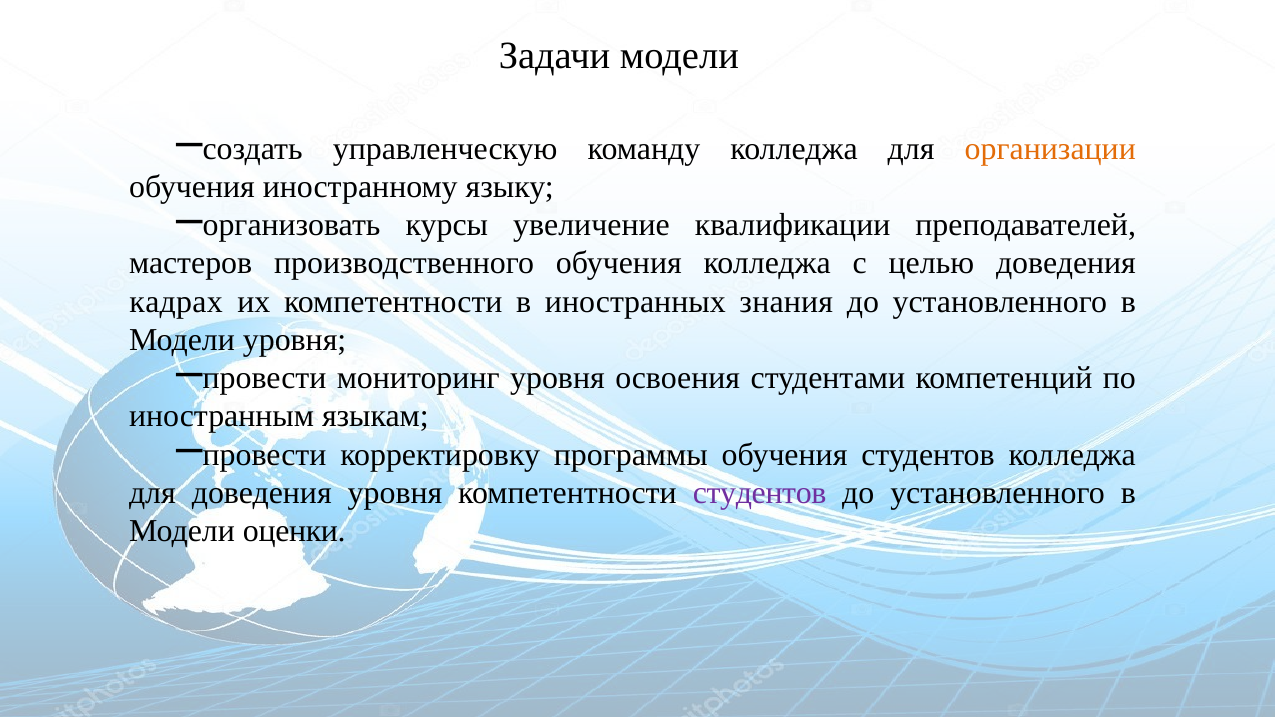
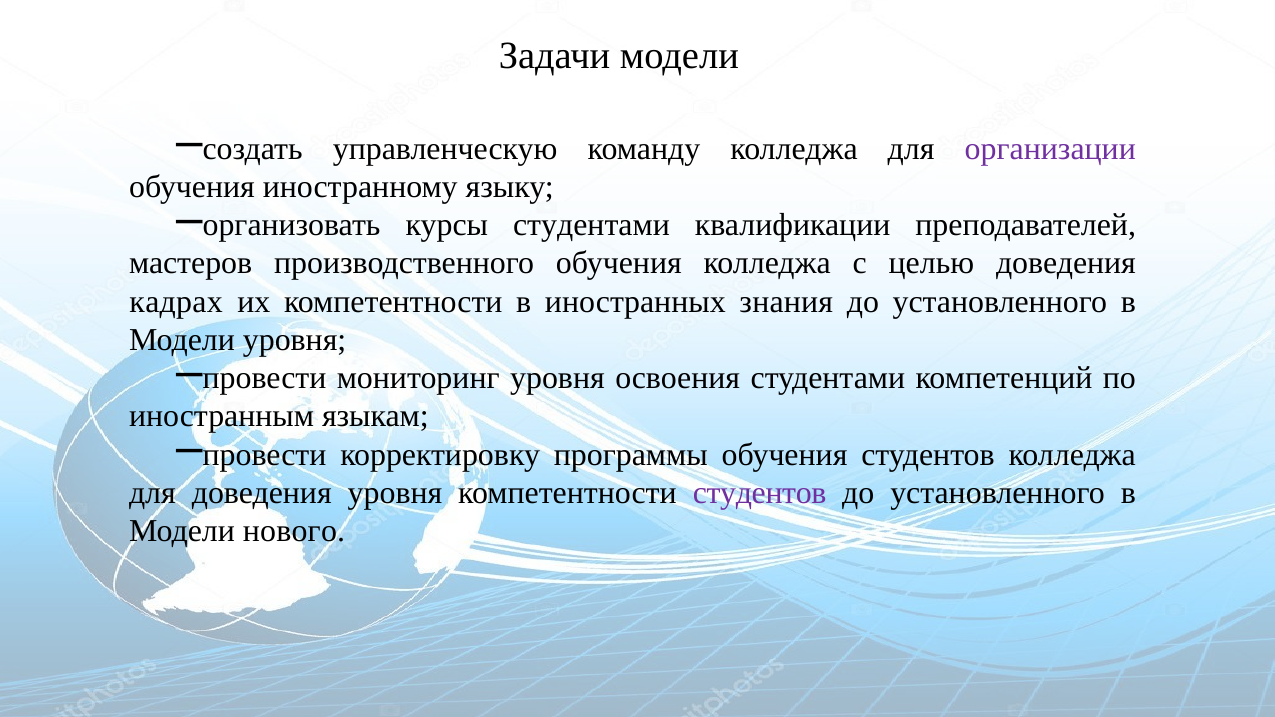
организации colour: orange -> purple
курсы увеличение: увеличение -> студентами
оценки: оценки -> нового
